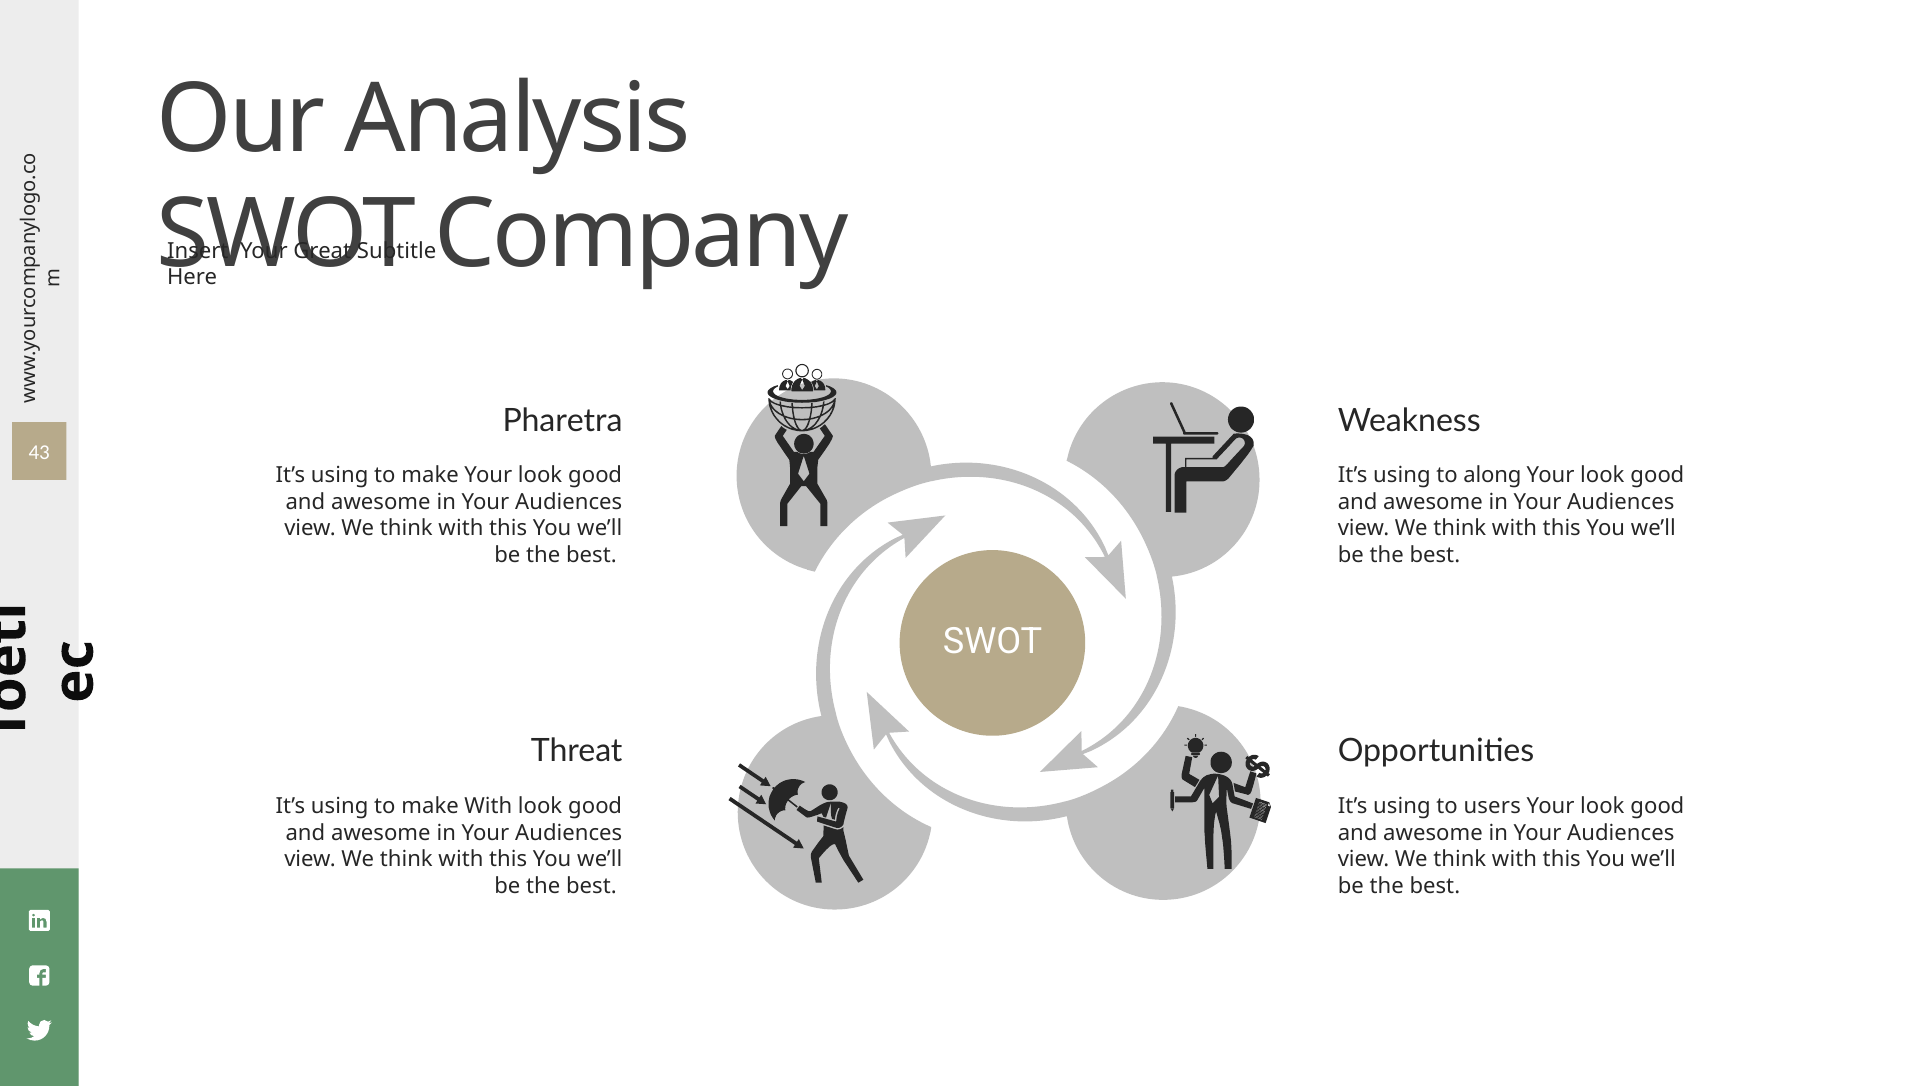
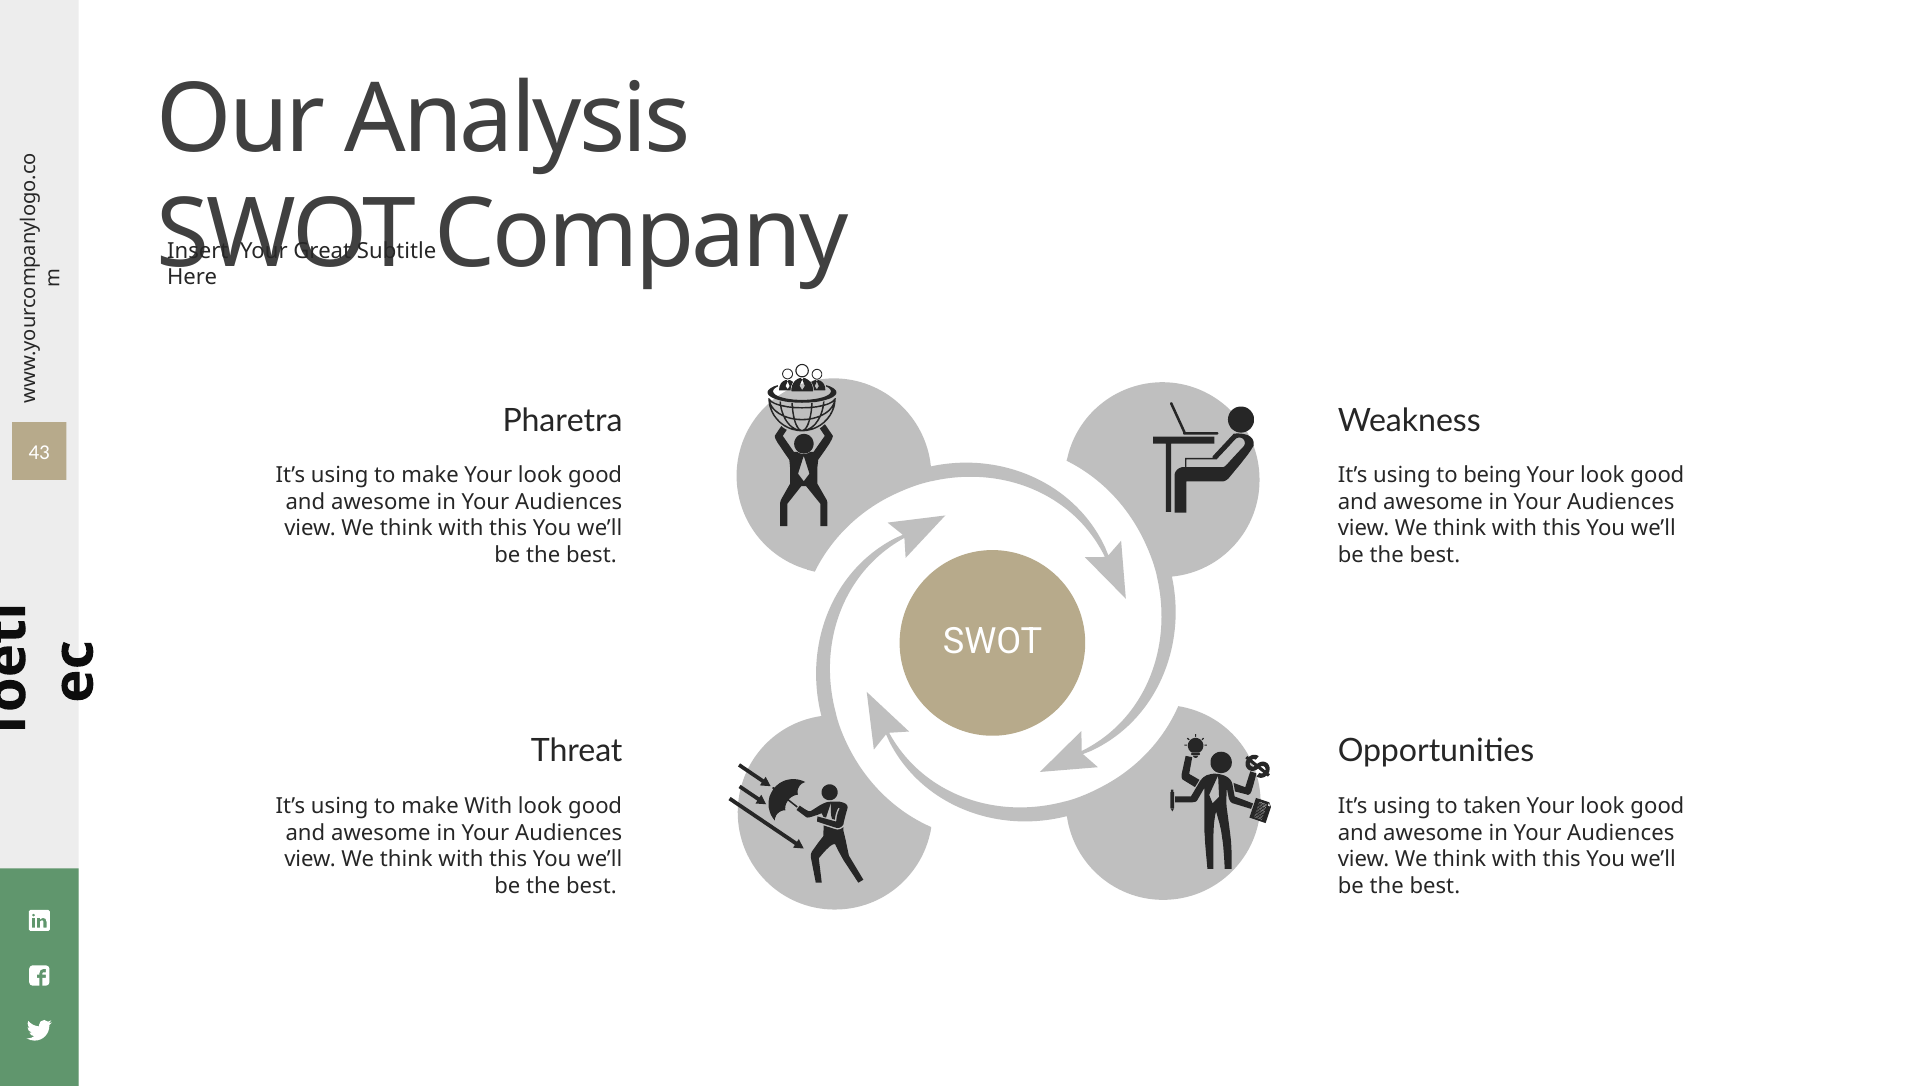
along: along -> being
users: users -> taken
